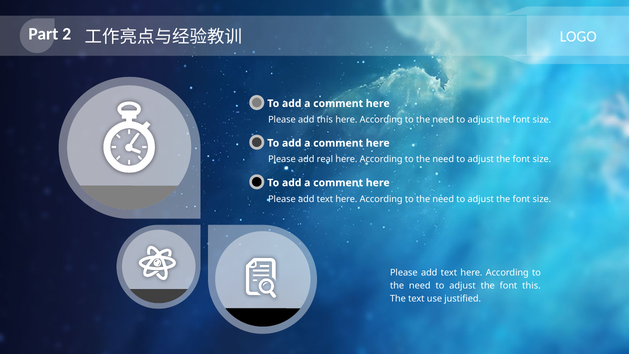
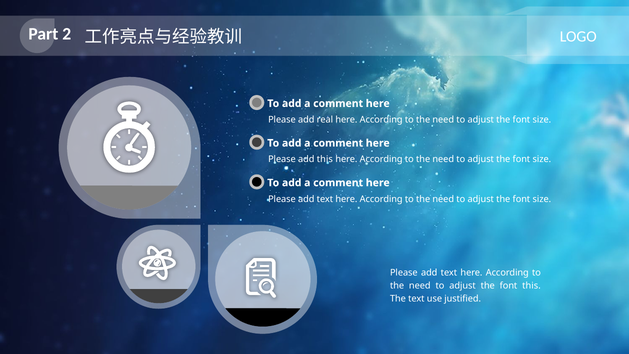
add this: this -> real
add real: real -> this
